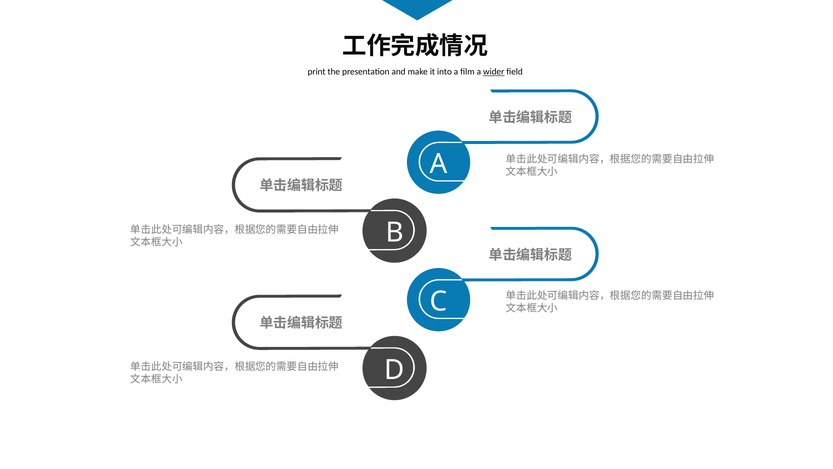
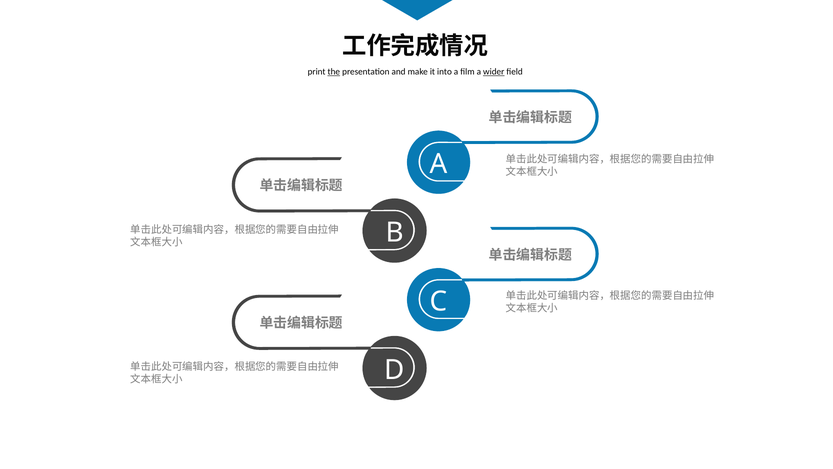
the underline: none -> present
